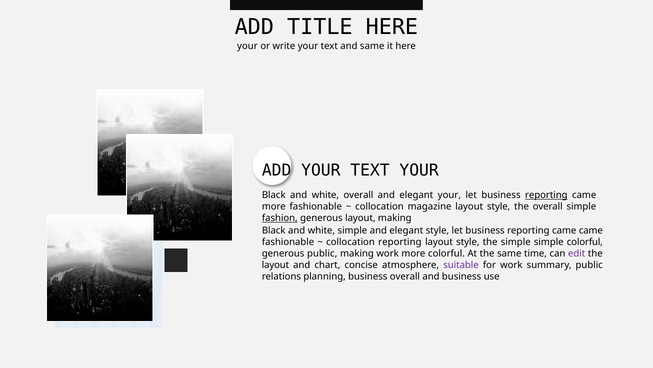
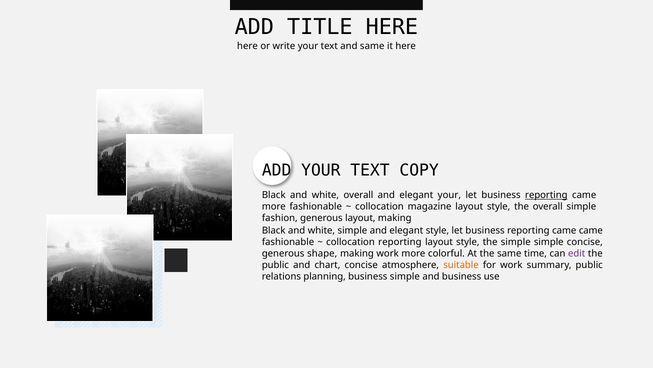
your at (247, 46): your -> here
TEXT YOUR: YOUR -> COPY
fashion underline: present -> none
simple colorful: colorful -> concise
generous public: public -> shape
layout at (275, 265): layout -> public
suitable colour: purple -> orange
business overall: overall -> simple
